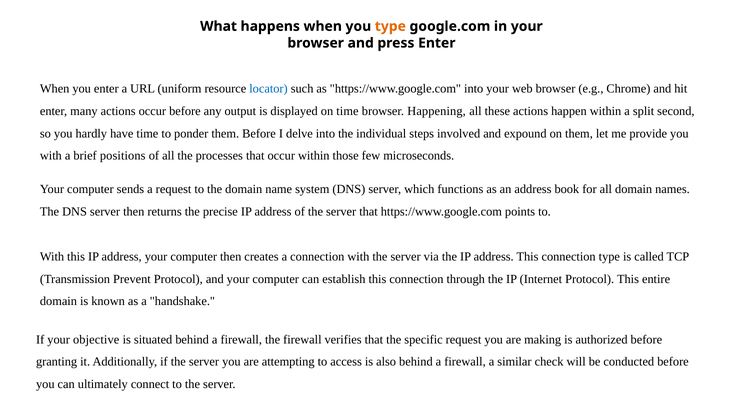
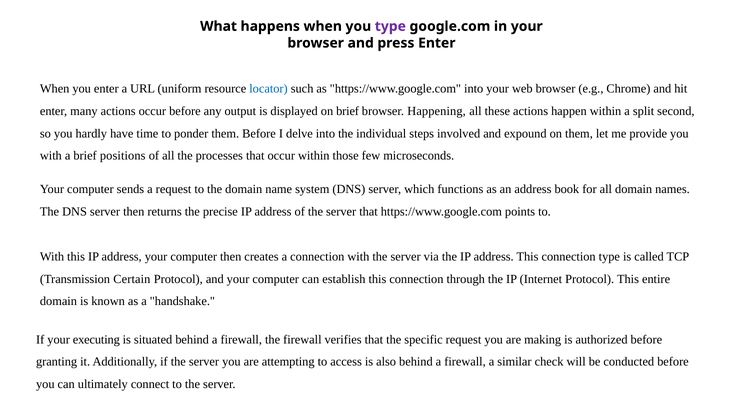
type at (390, 26) colour: orange -> purple
on time: time -> brief
Prevent: Prevent -> Certain
objective: objective -> executing
